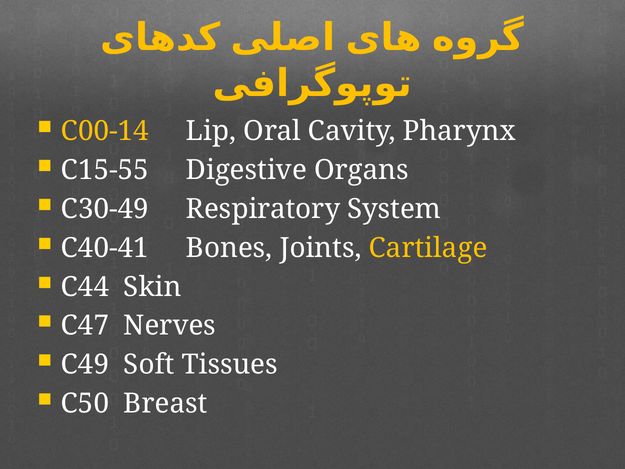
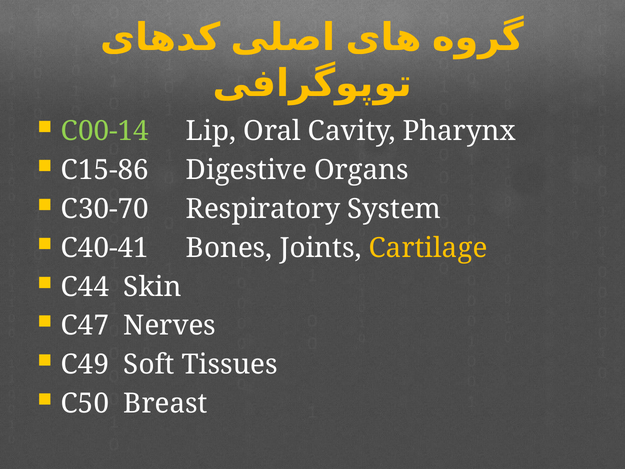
C00-14 colour: yellow -> light green
C15-55: C15-55 -> C15-86
C30-49: C30-49 -> C30-70
